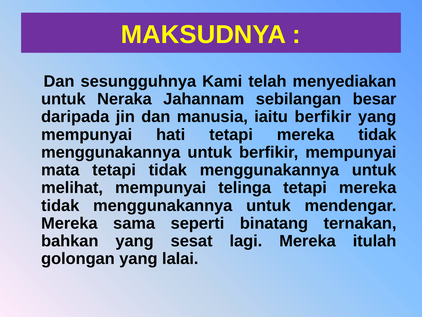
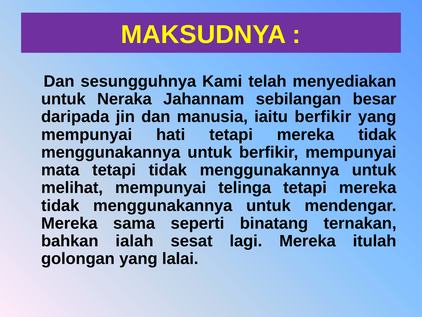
bahkan yang: yang -> ialah
